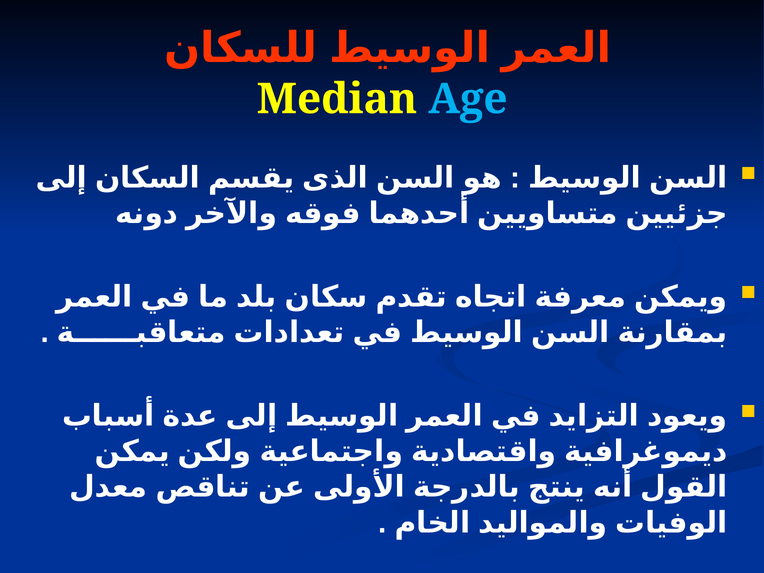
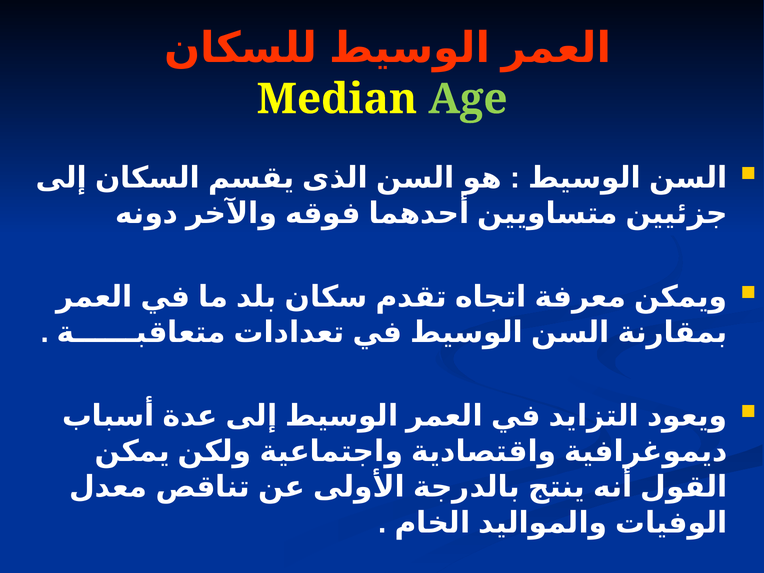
Age colour: light blue -> light green
